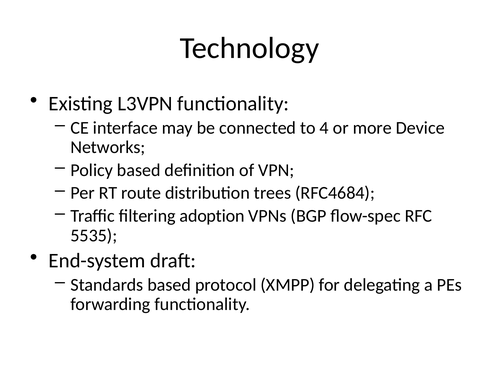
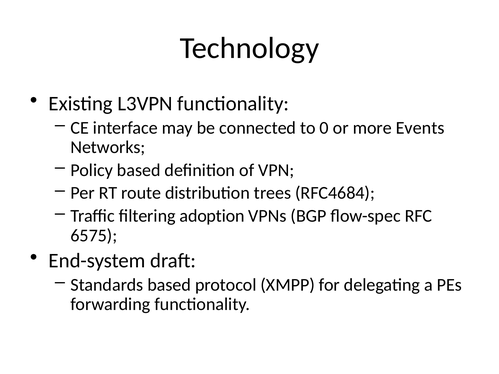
4: 4 -> 0
Device: Device -> Events
5535: 5535 -> 6575
